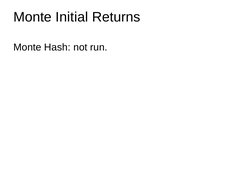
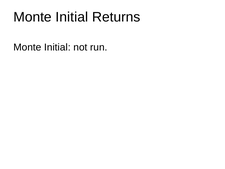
Hash at (57, 47): Hash -> Initial
